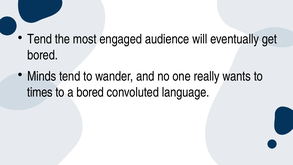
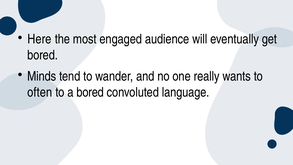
Tend at (40, 39): Tend -> Here
times: times -> often
